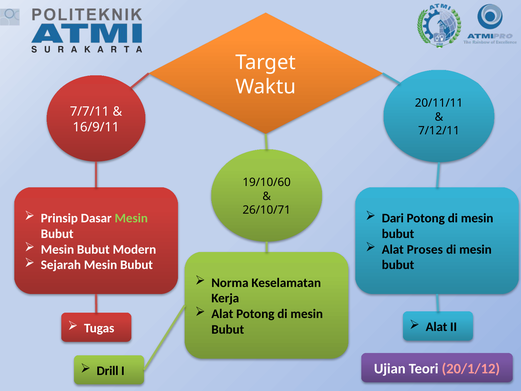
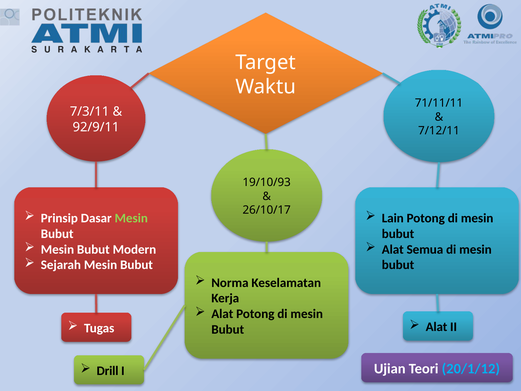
20/11/11: 20/11/11 -> 71/11/11
7/7/11: 7/7/11 -> 7/3/11
16/9/11: 16/9/11 -> 92/9/11
19/10/60: 19/10/60 -> 19/10/93
26/10/71: 26/10/71 -> 26/10/17
Dari: Dari -> Lain
Proses: Proses -> Semua
20/1/12 colour: pink -> light blue
